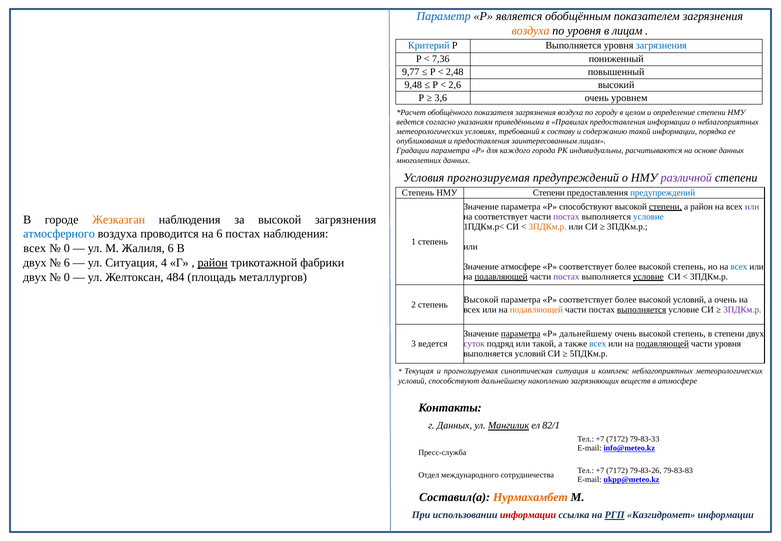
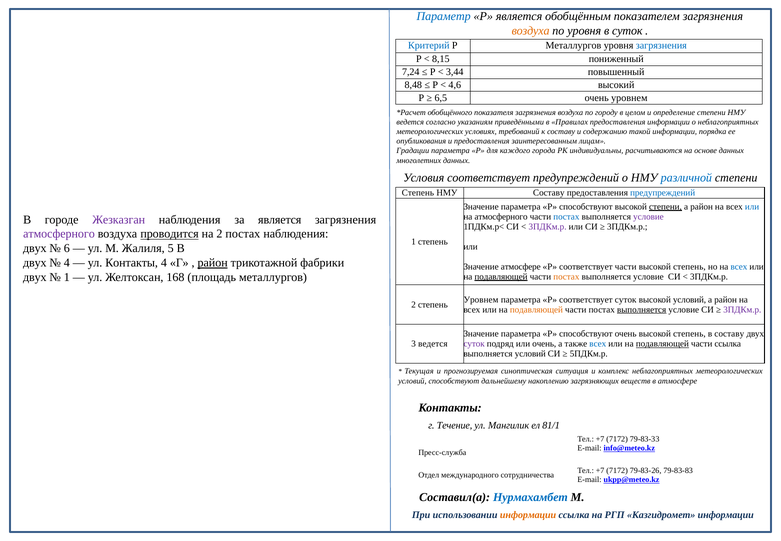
в лицам: лицам -> суток
Р Выполняется: Выполняется -> Металлургов
7,36: 7,36 -> 8,15
9,77: 9,77 -> 7,24
2,48: 2,48 -> 3,44
9,48: 9,48 -> 8,48
2,6: 2,6 -> 4,6
3,6: 3,6 -> 6,5
Условия прогнозируемая: прогнозируемая -> соответствует
различной colour: purple -> blue
НМУ Степени: Степени -> Составу
или at (752, 207) colour: purple -> blue
на соответствует: соответствует -> атмосферного
постах at (566, 217) colour: purple -> blue
условие at (648, 217) colour: blue -> purple
Жезказган colour: orange -> purple
за высокой: высокой -> является
3ПДКм.р at (548, 226) colour: orange -> purple
атмосферного at (59, 234) colour: blue -> purple
проводится underline: none -> present
на 6: 6 -> 2
всех at (35, 248): всех -> двух
0 at (67, 248): 0 -> 6
Жалиля 6: 6 -> 5
6 at (67, 263): 6 -> 4
ул Ситуация: Ситуация -> Контакты
более at (626, 266): более -> части
0 at (67, 277): 0 -> 1
484: 484 -> 168
постах at (566, 276) colour: purple -> orange
условие at (648, 276) underline: present -> none
Высокой at (481, 299): Высокой -> Уровнем
параметра Р соответствует более: более -> суток
очень at (726, 299): очень -> район
параметра at (521, 333) underline: present -> none
дальнейшему at (586, 333): дальнейшему -> способствуют
в степени: степени -> составу
или такой: такой -> очень
части уровня: уровня -> ссылка
г Данных: Данных -> Течение
Мангилик underline: present -> none
82/1: 82/1 -> 81/1
Нурмахамбет colour: orange -> blue
информации at (528, 515) colour: red -> orange
РГП underline: present -> none
